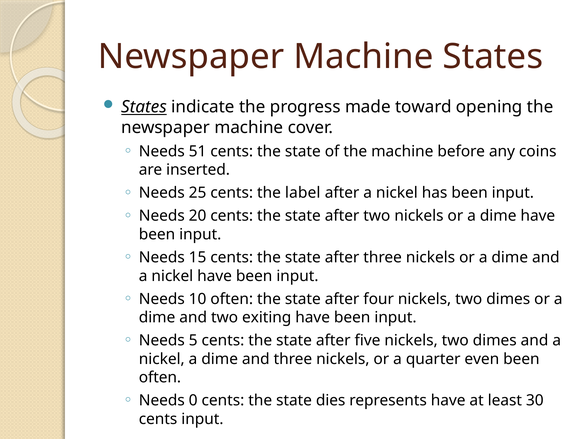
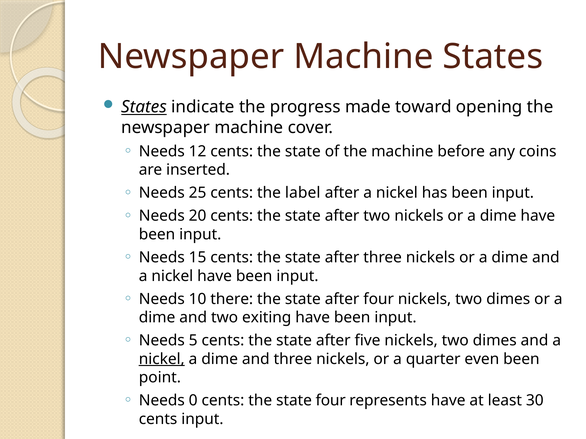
51: 51 -> 12
10 often: often -> there
nickel at (162, 359) underline: none -> present
often at (160, 378): often -> point
state dies: dies -> four
